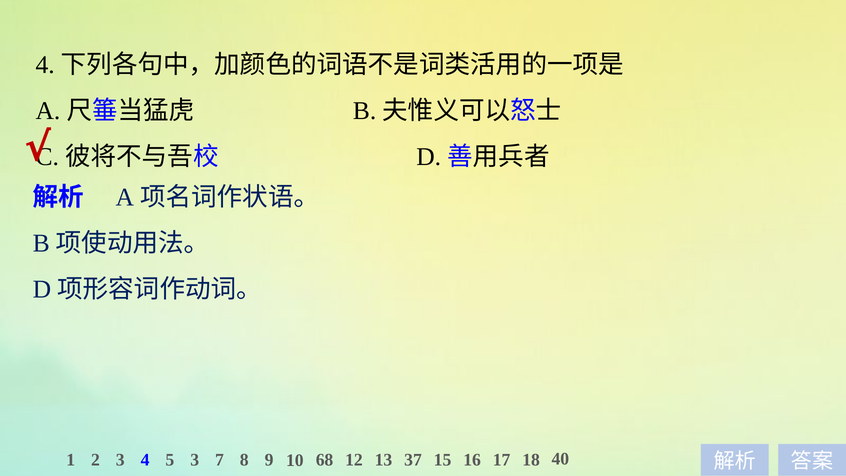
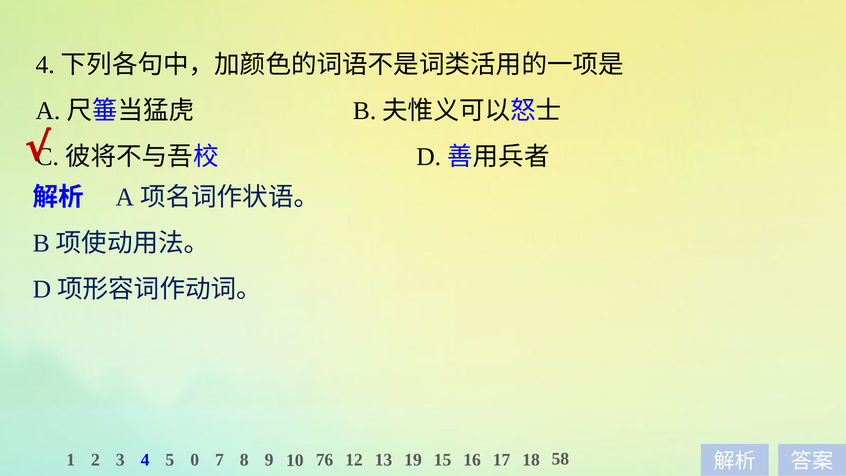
5 3: 3 -> 0
68: 68 -> 76
37: 37 -> 19
40: 40 -> 58
